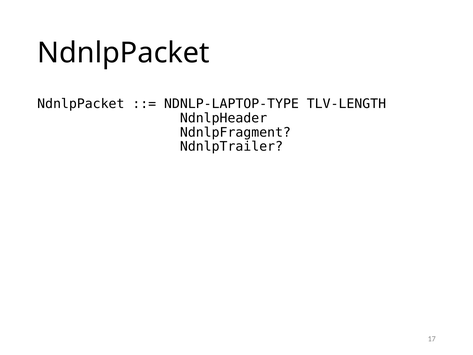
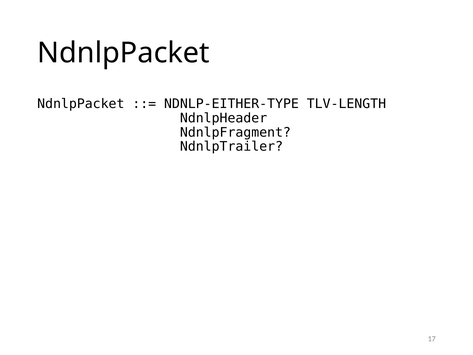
NDNLP-LAPTOP-TYPE: NDNLP-LAPTOP-TYPE -> NDNLP-EITHER-TYPE
